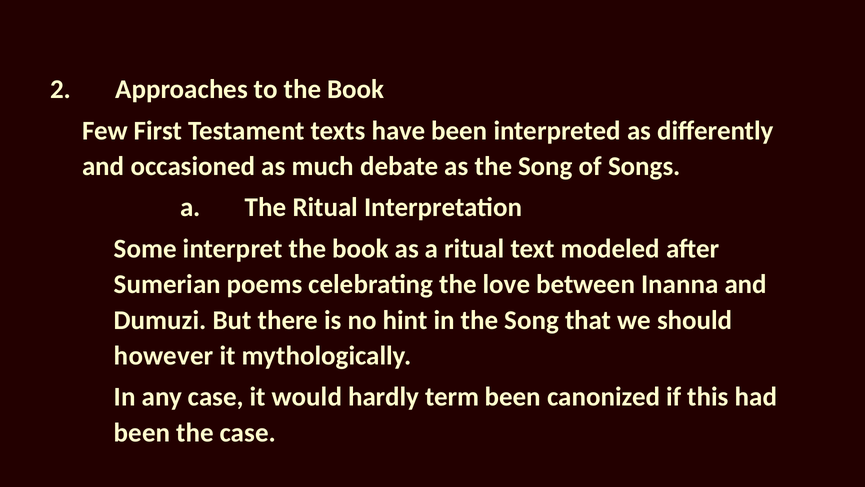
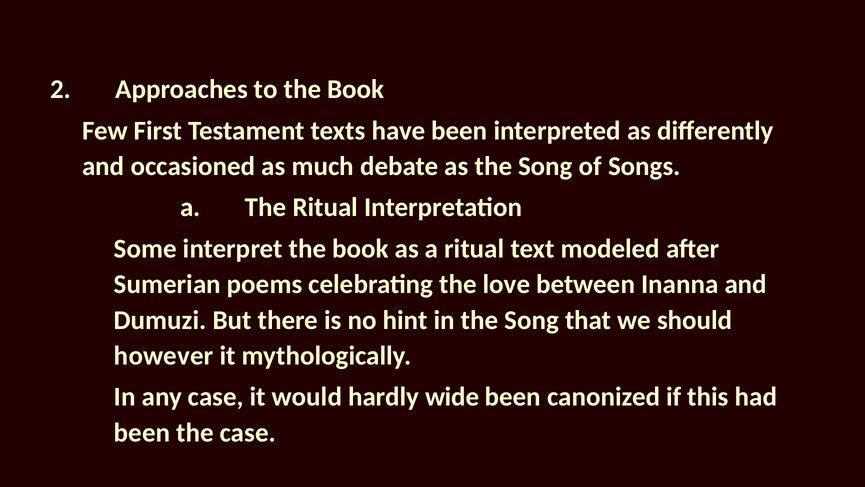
term: term -> wide
